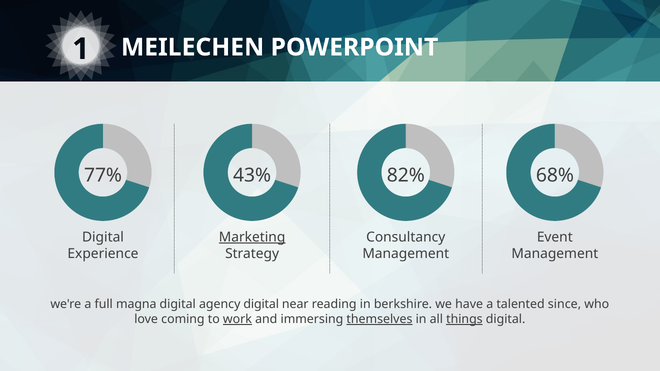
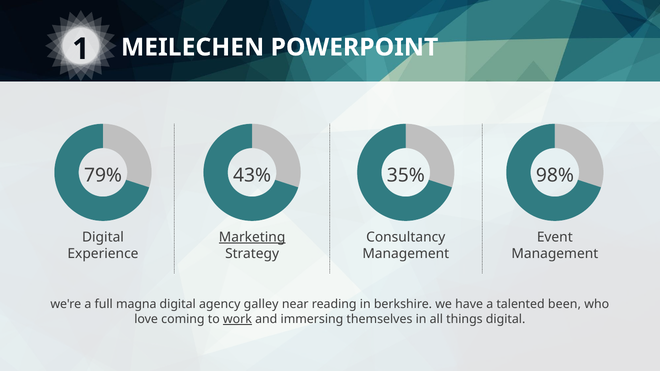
77%: 77% -> 79%
82%: 82% -> 35%
68%: 68% -> 98%
agency digital: digital -> galley
since: since -> been
themselves underline: present -> none
things underline: present -> none
